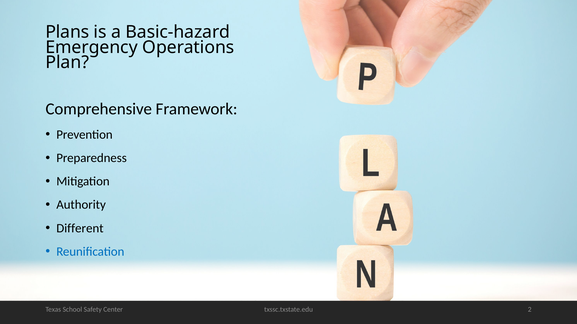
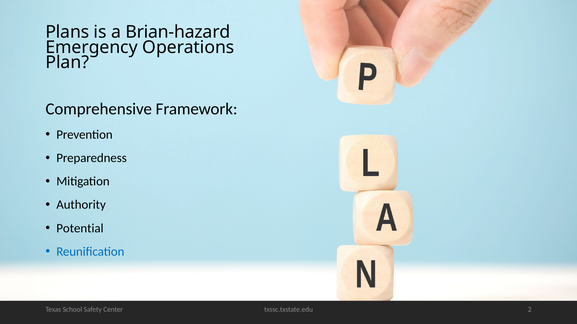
Basic-hazard: Basic-hazard -> Brian-hazard
Different: Different -> Potential
